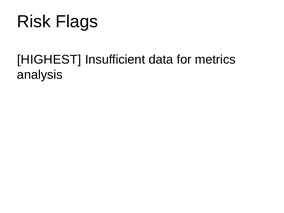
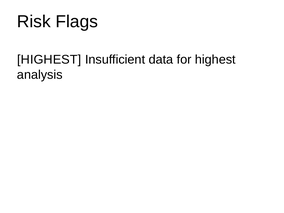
for metrics: metrics -> highest
